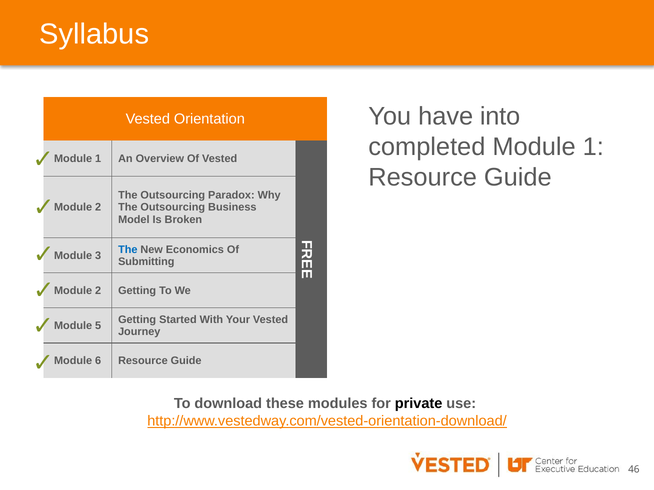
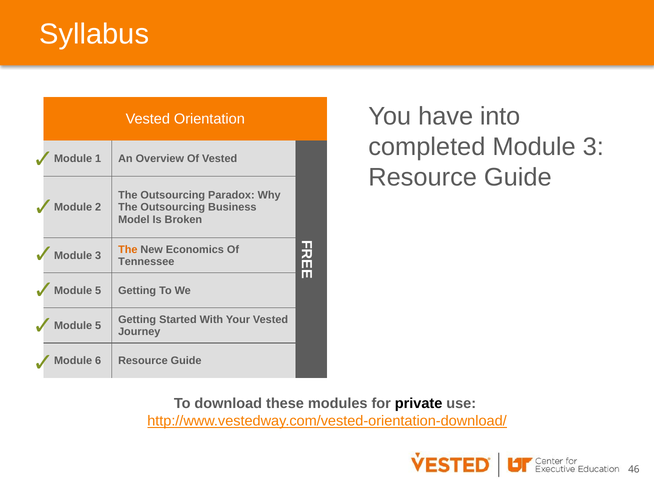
completed Module 1: 1 -> 3
The at (128, 250) colour: blue -> orange
Submitting: Submitting -> Tennessee
2 at (98, 291): 2 -> 5
